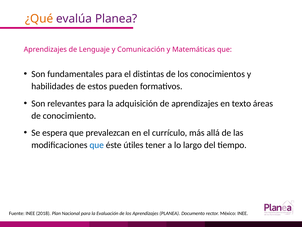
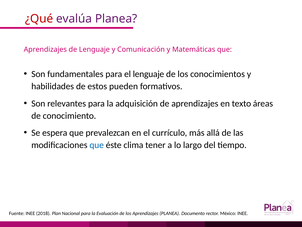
¿Qué colour: orange -> red
el distintas: distintas -> lenguaje
útiles: útiles -> clima
